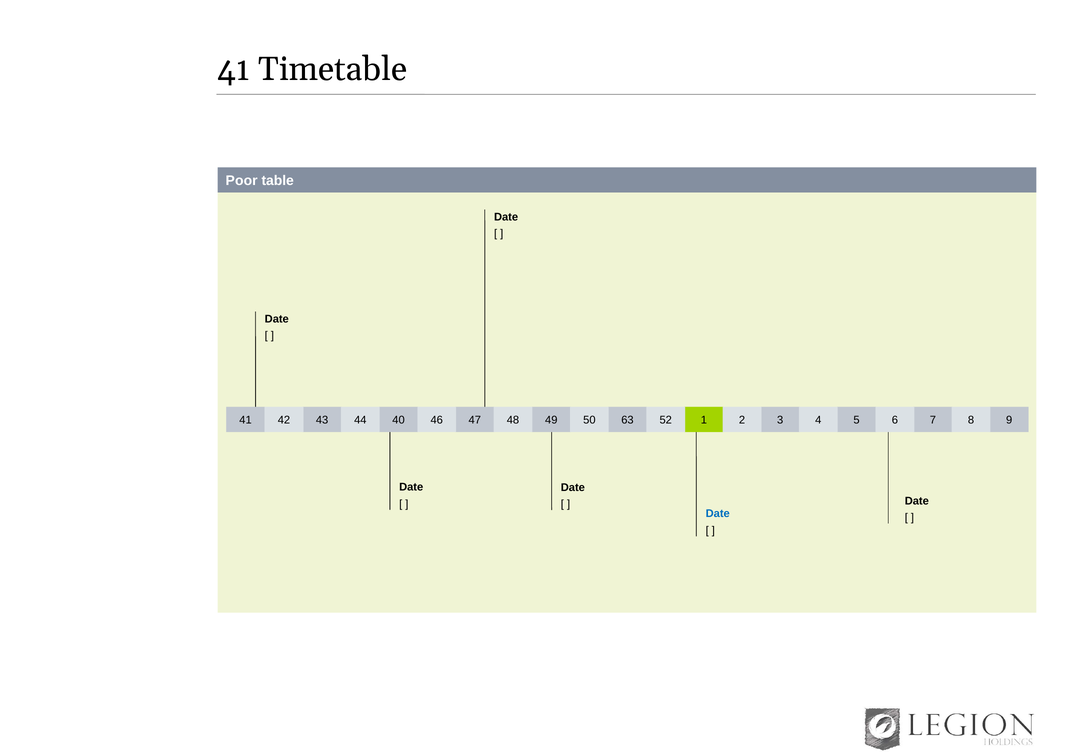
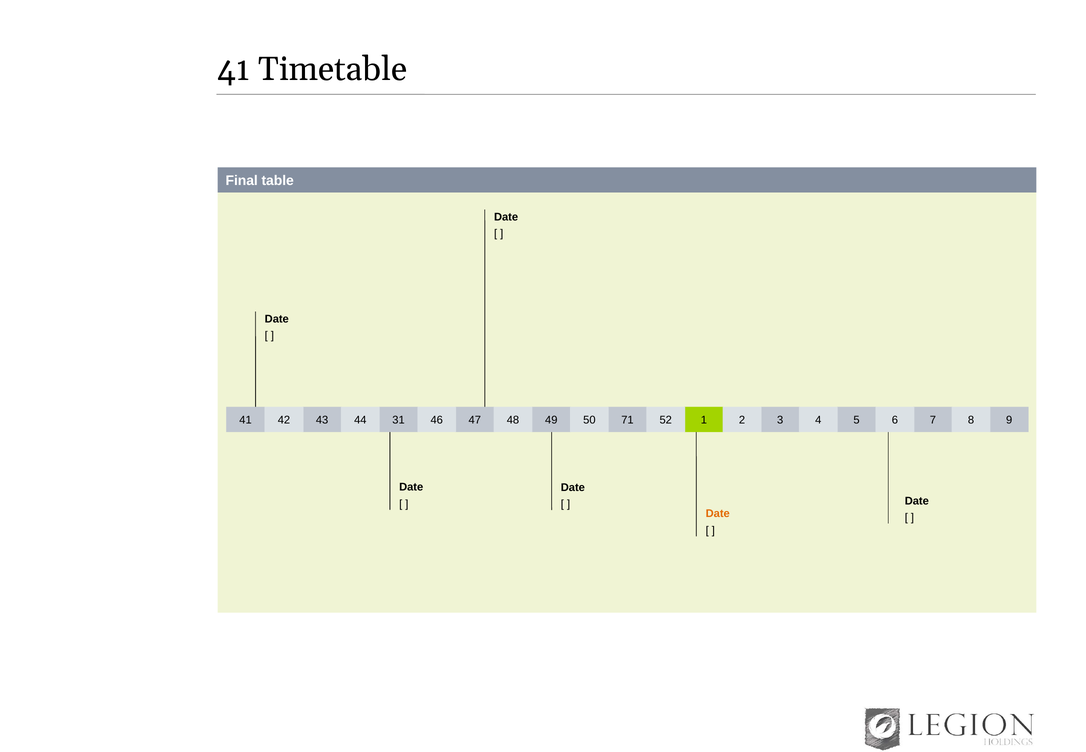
Poor: Poor -> Final
40: 40 -> 31
63: 63 -> 71
Date at (718, 514) colour: blue -> orange
